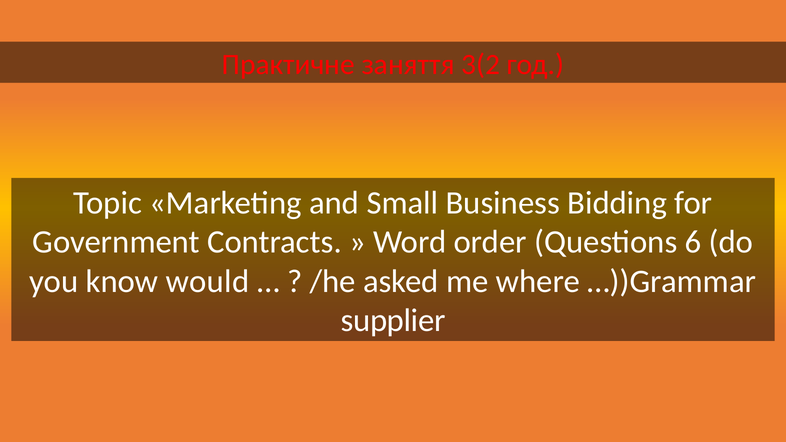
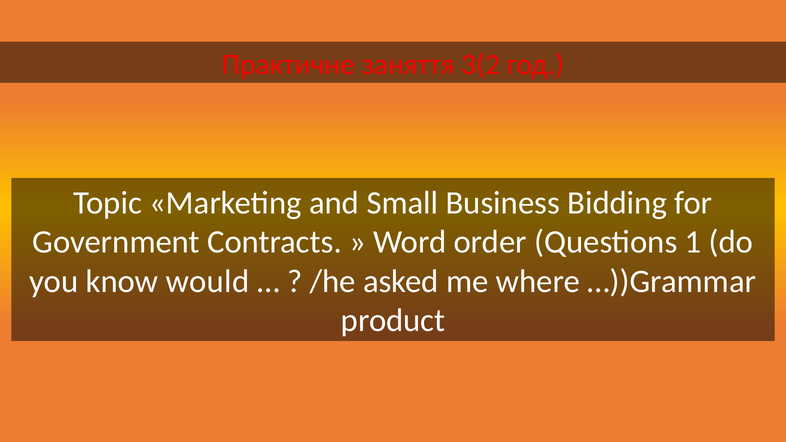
6: 6 -> 1
supplier: supplier -> product
